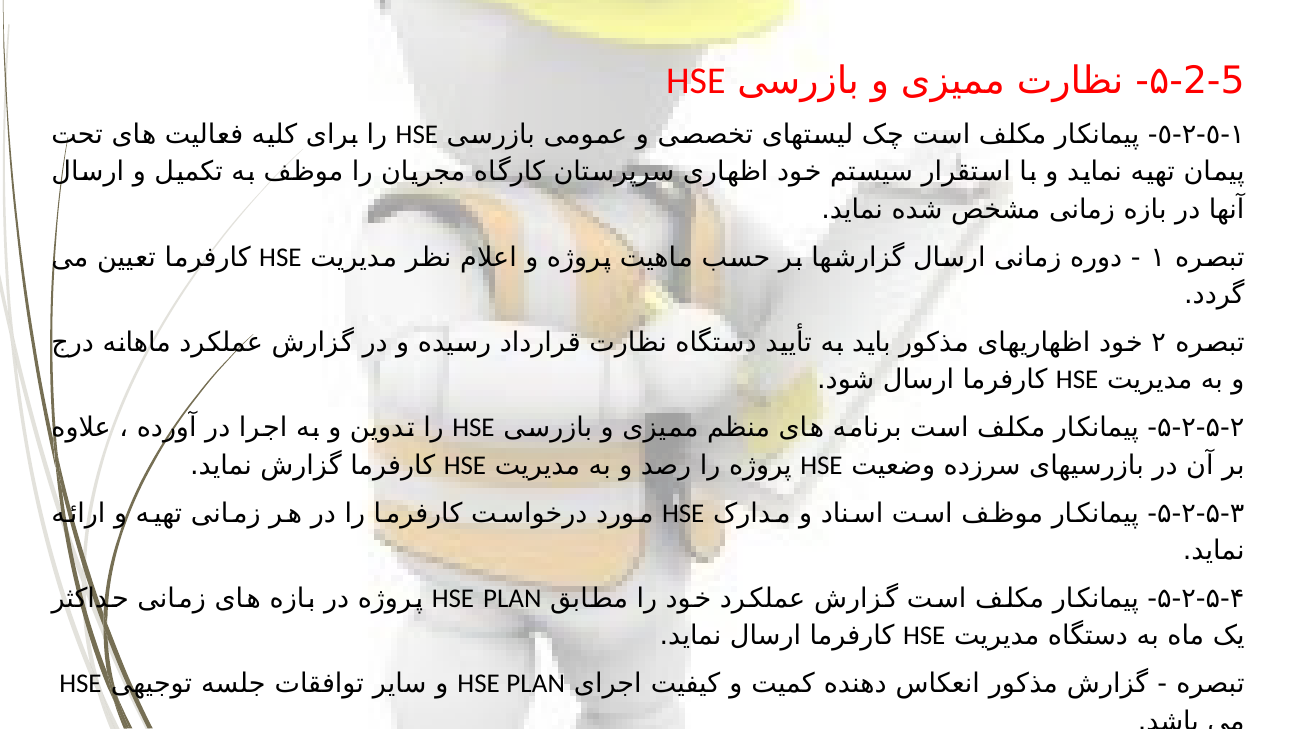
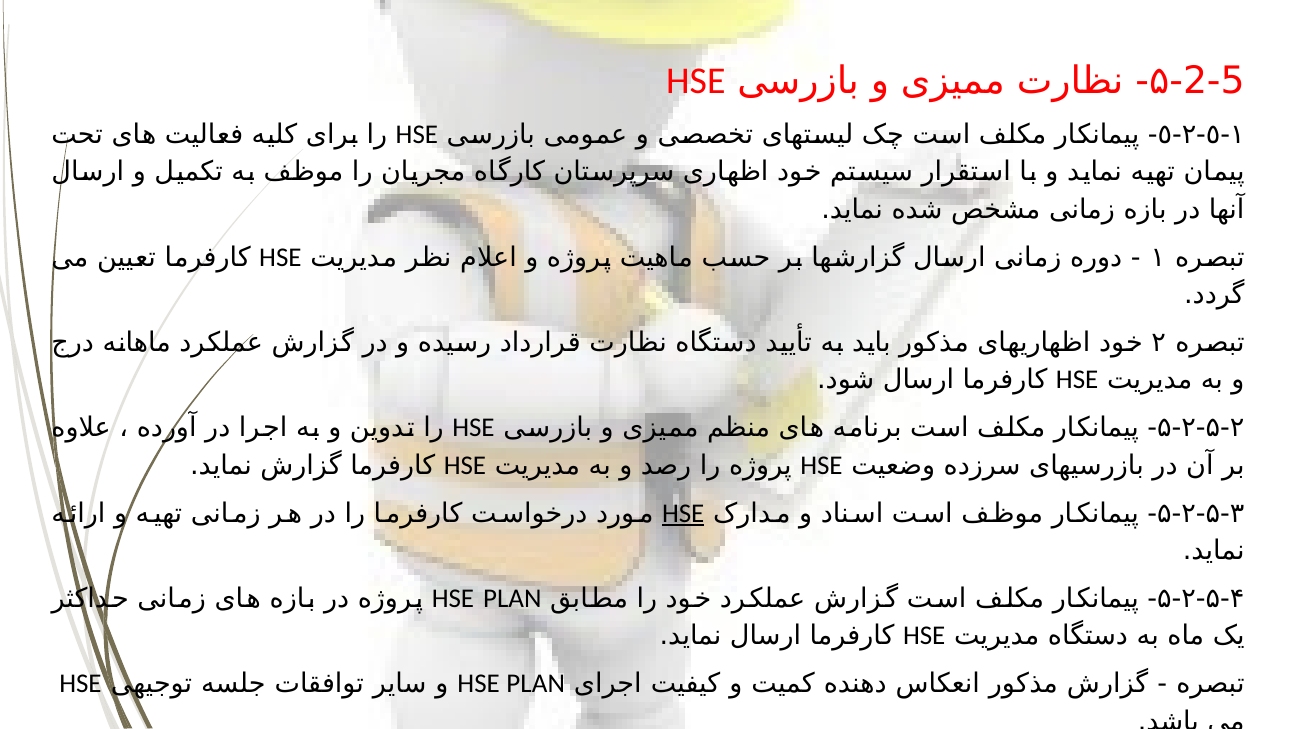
HSE at (683, 513) underline: none -> present
